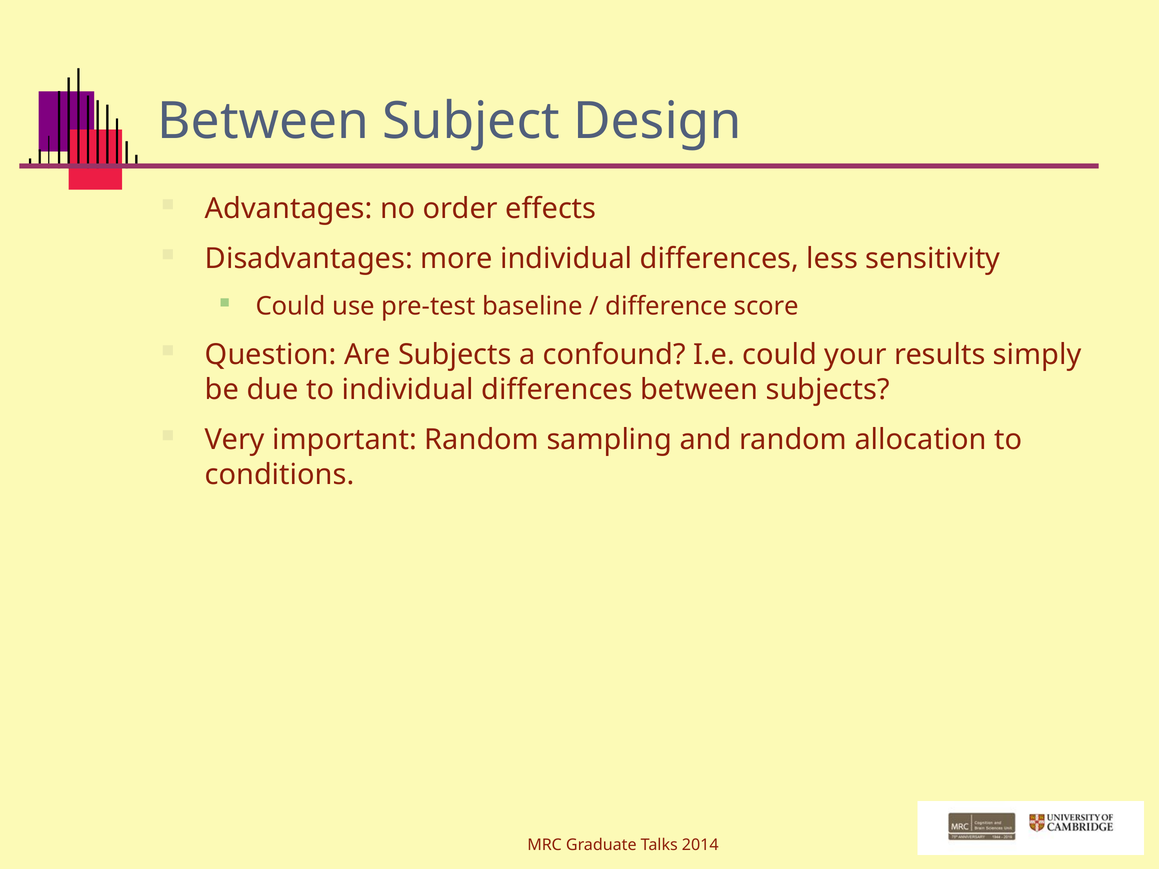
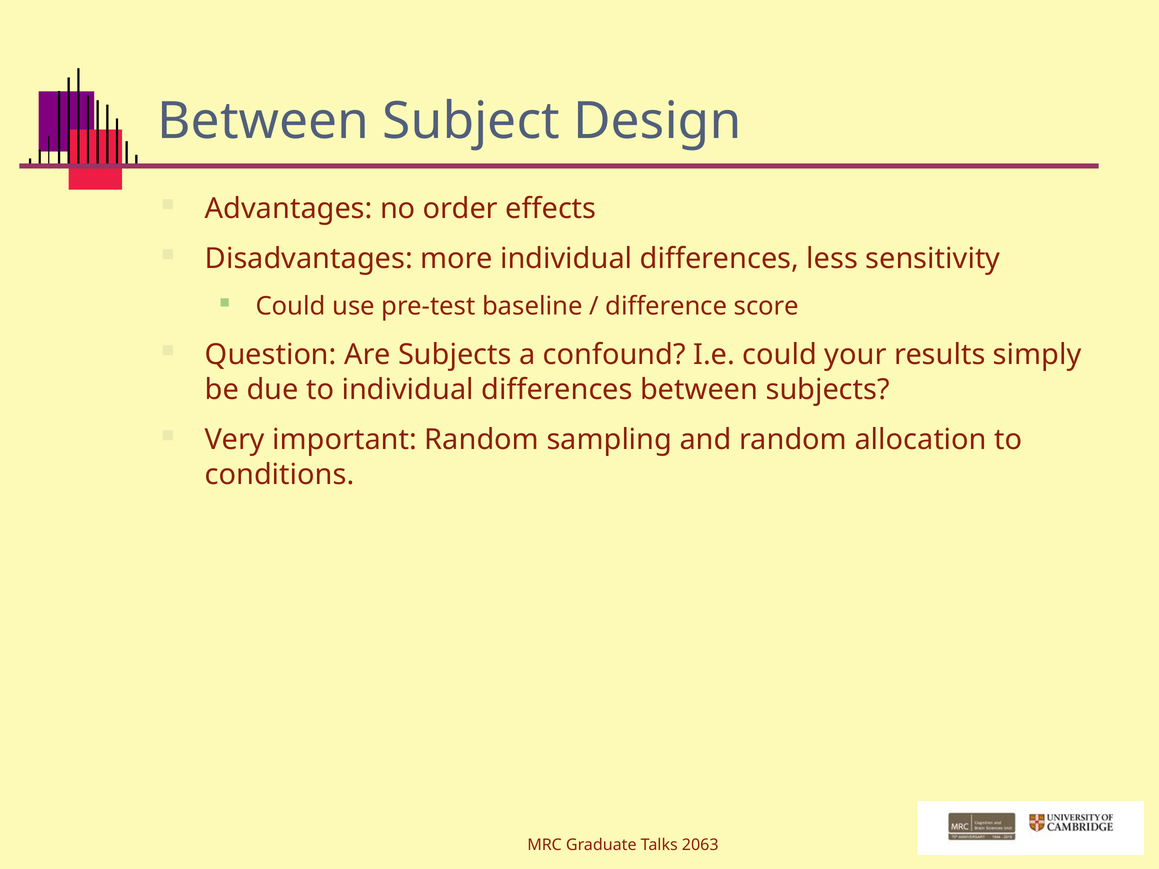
2014: 2014 -> 2063
